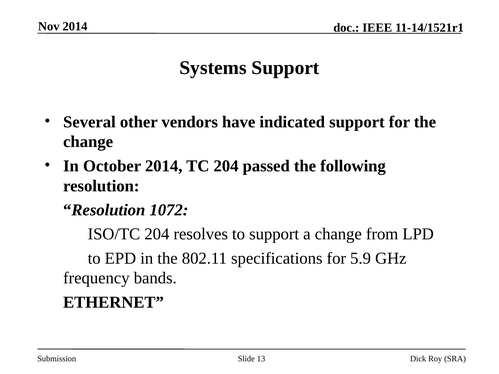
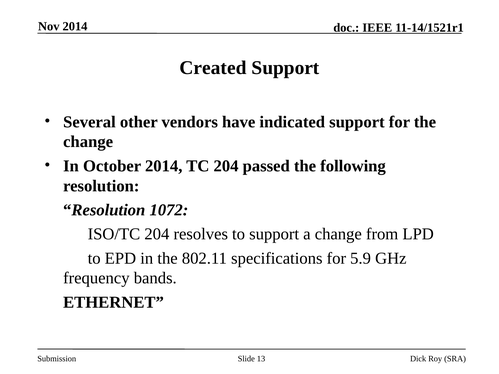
Systems: Systems -> Created
